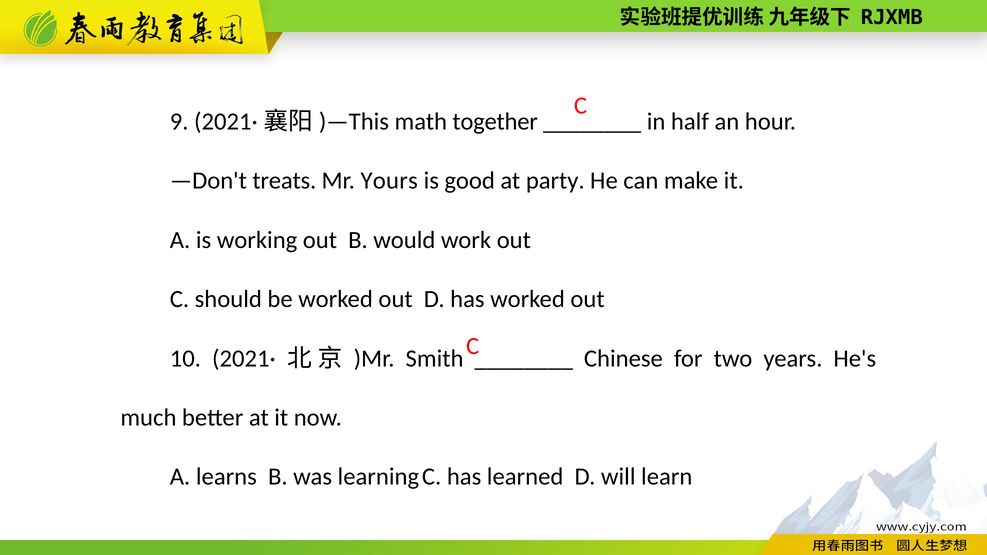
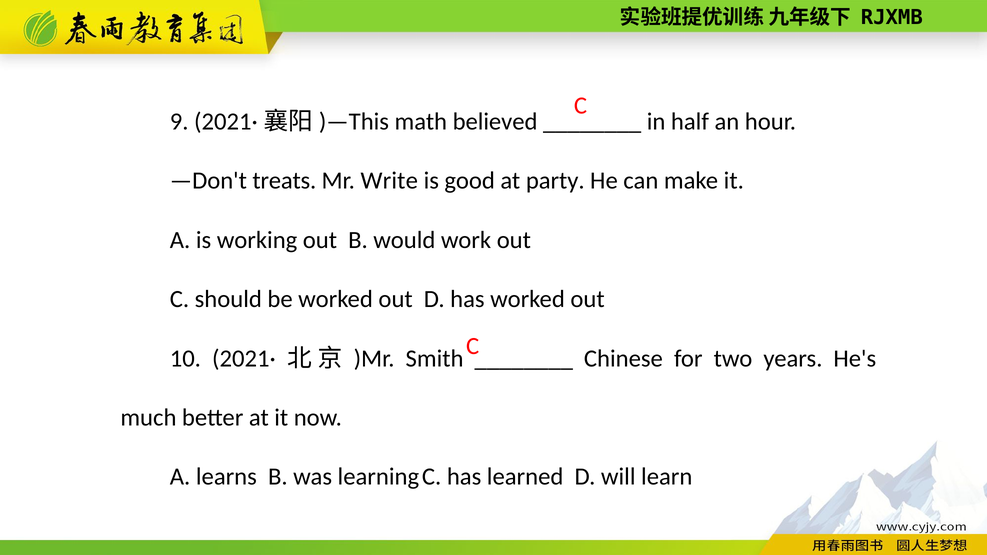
together: together -> believed
Yours: Yours -> Write
